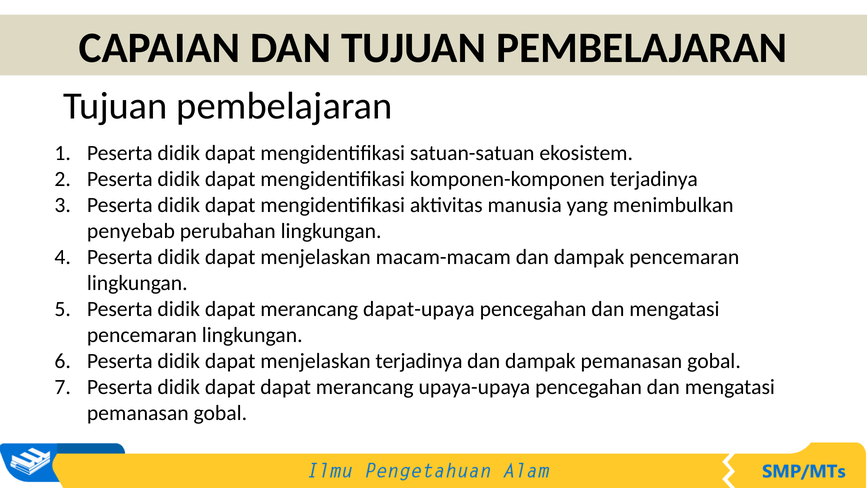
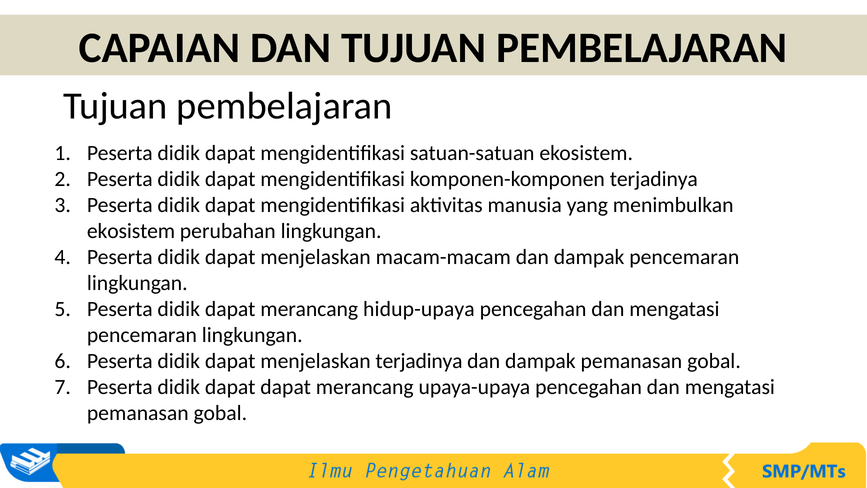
penyebab at (131, 231): penyebab -> ekosistem
dapat-upaya: dapat-upaya -> hidup-upaya
